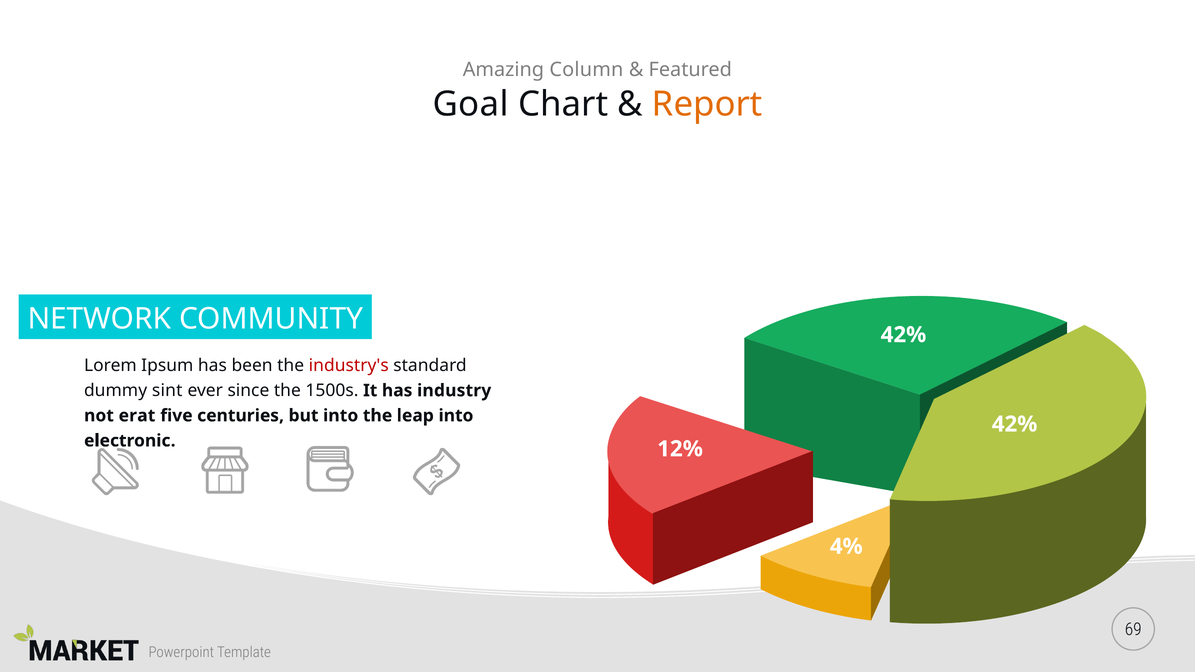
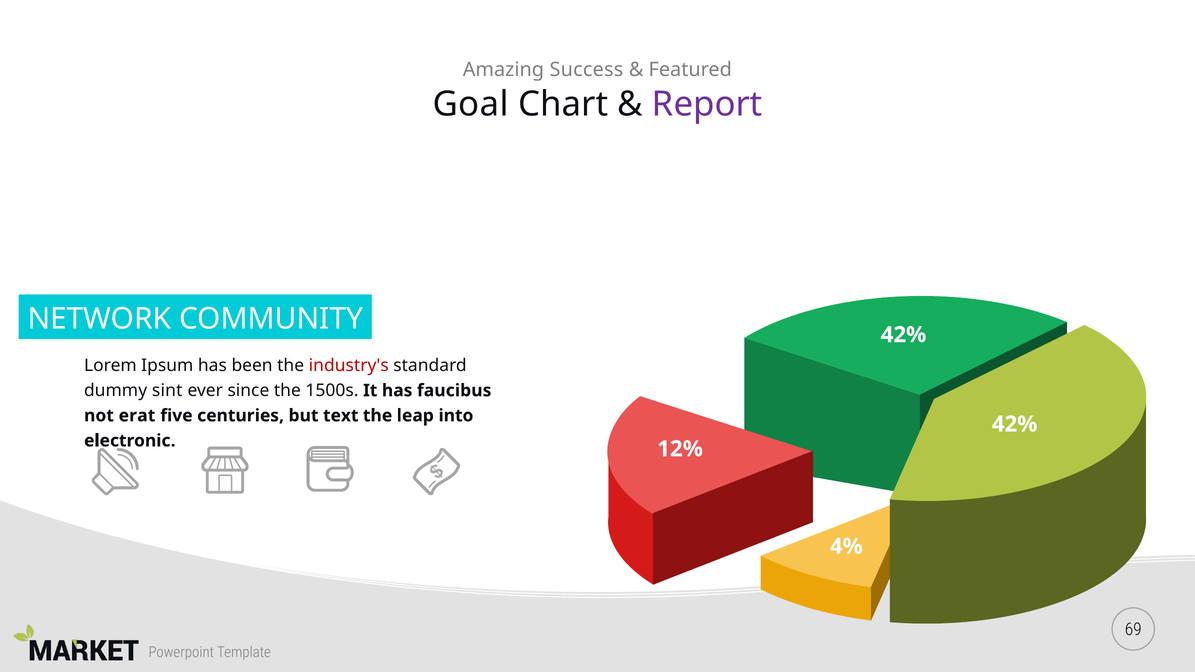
Column: Column -> Success
Report colour: orange -> purple
industry: industry -> faucibus
but into: into -> text
